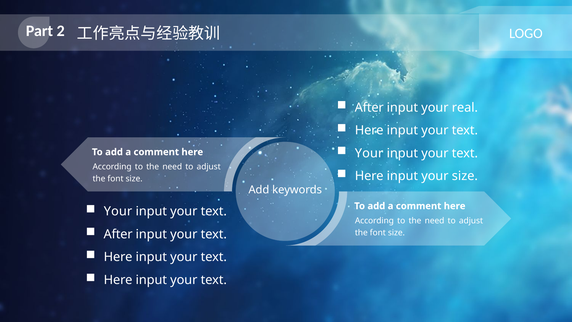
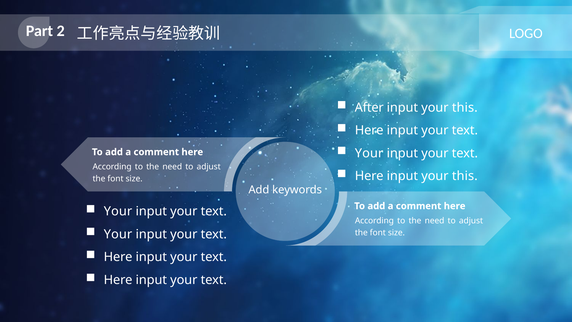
real at (465, 107): real -> this
Here input your size: size -> this
After at (118, 234): After -> Your
